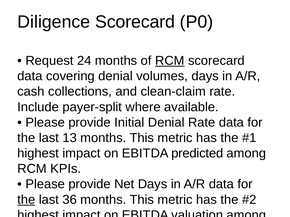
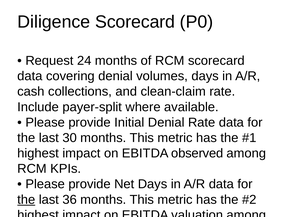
RCM at (170, 61) underline: present -> none
13: 13 -> 30
predicted: predicted -> observed
